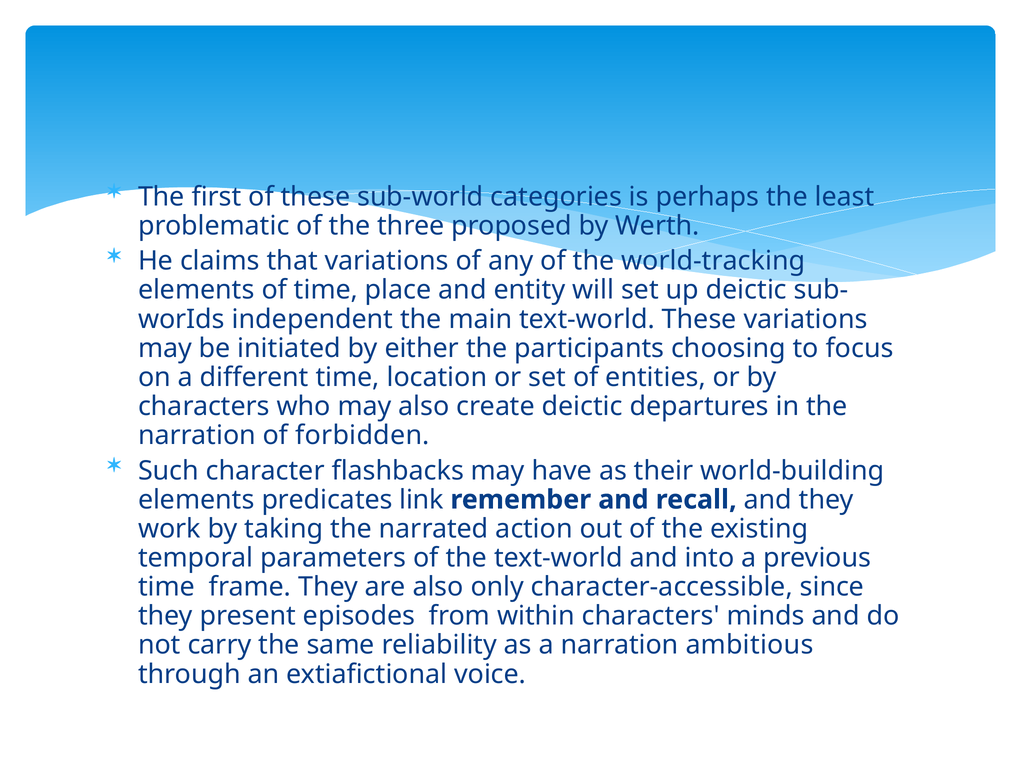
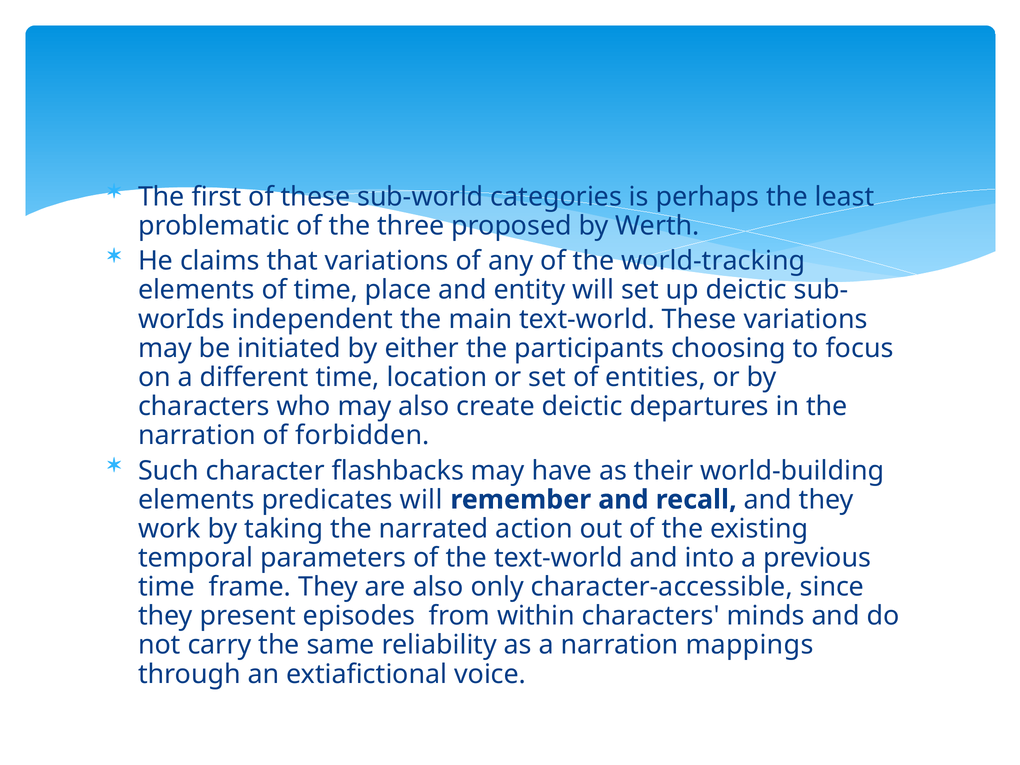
predicates link: link -> will
ambitious: ambitious -> mappings
